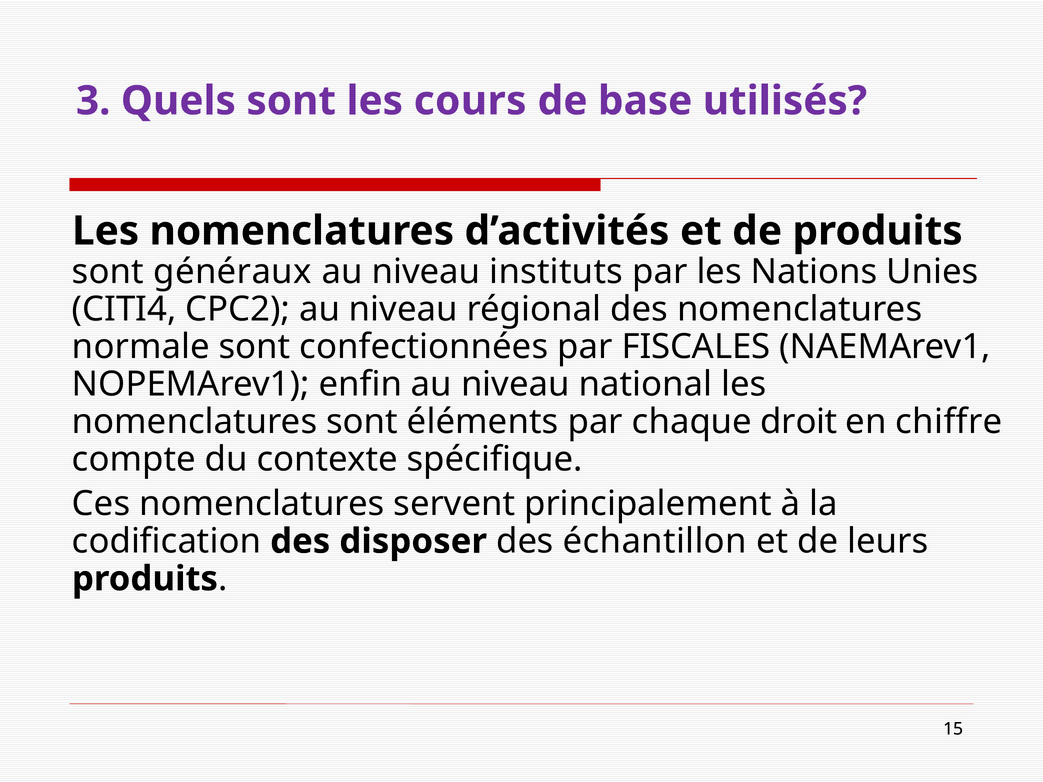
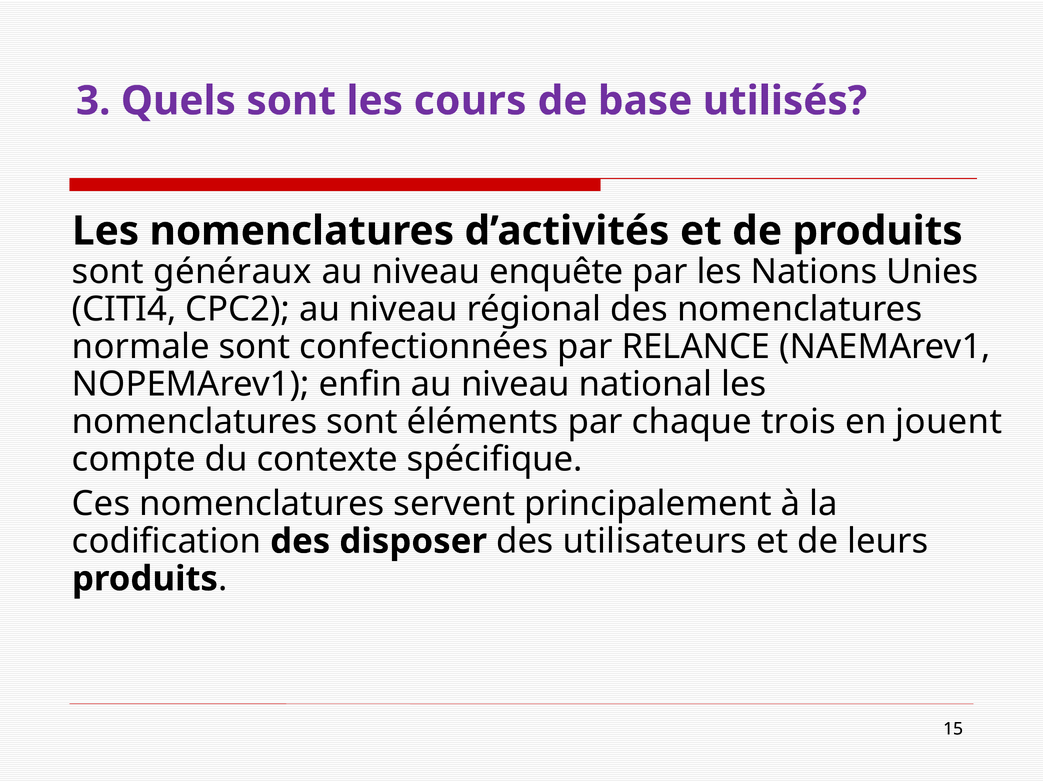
instituts: instituts -> enquête
FISCALES: FISCALES -> RELANCE
droit: droit -> trois
chiffre: chiffre -> jouent
échantillon: échantillon -> utilisateurs
